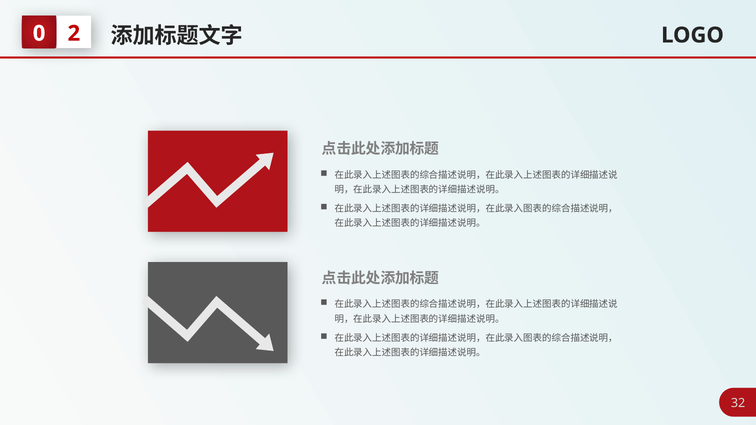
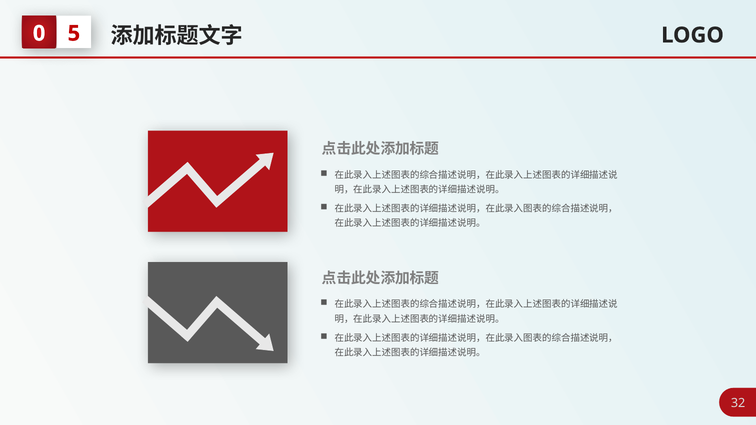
2: 2 -> 5
